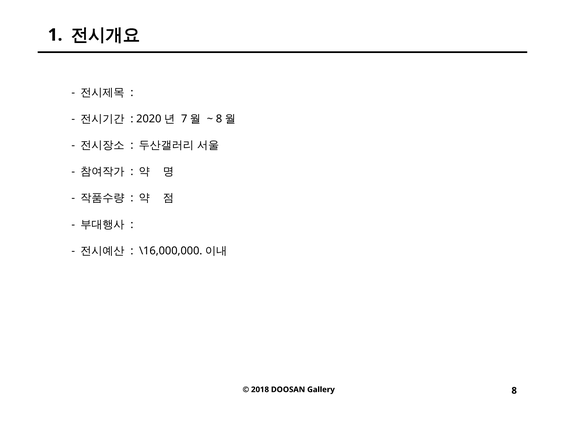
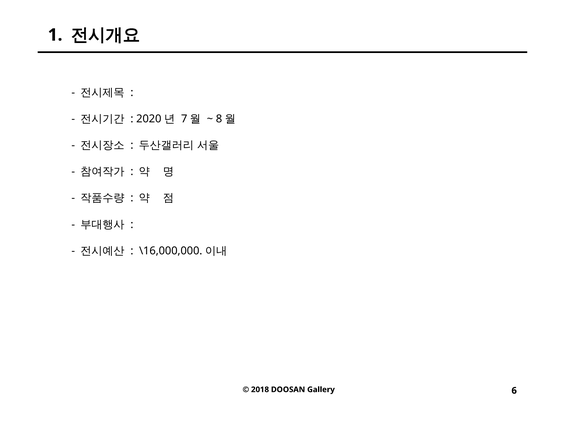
8: 8 -> 6
